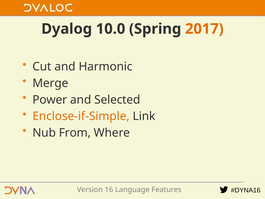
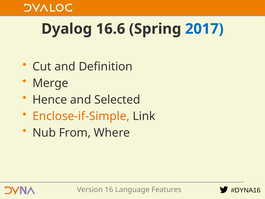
10.0: 10.0 -> 16.6
2017 colour: orange -> blue
Harmonic: Harmonic -> Definition
Power: Power -> Hence
